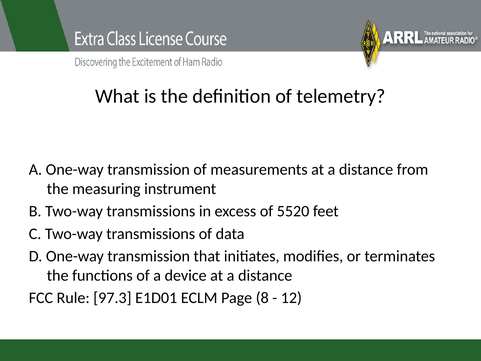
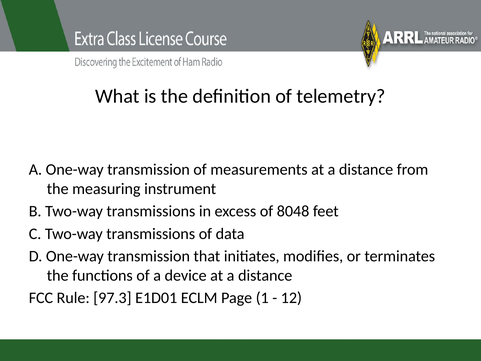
5520: 5520 -> 8048
8: 8 -> 1
